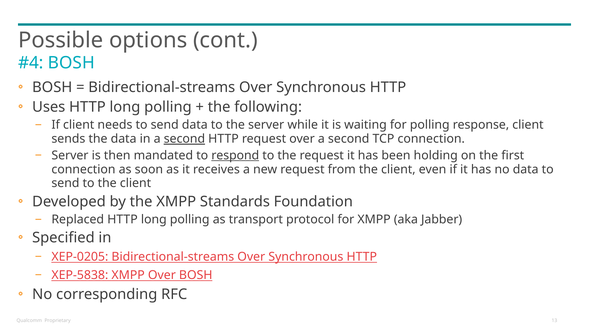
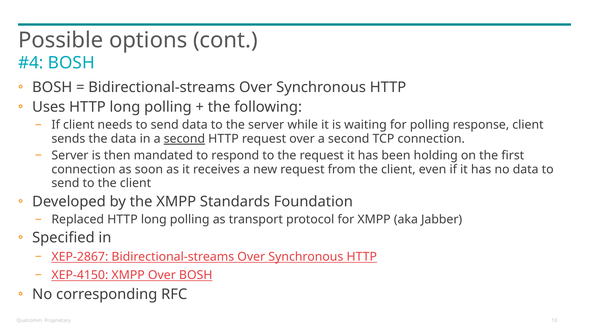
respond underline: present -> none
XEP-0205: XEP-0205 -> XEP-2867
XEP-5838: XEP-5838 -> XEP-4150
